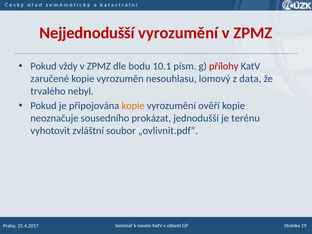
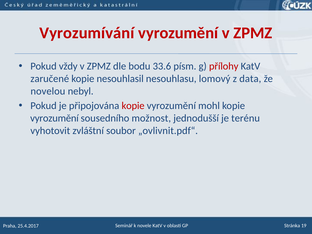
Nejjednodušší: Nejjednodušší -> Vyrozumívání
10.1: 10.1 -> 33.6
vyrozuměn: vyrozuměn -> nesouhlasil
trvalého: trvalého -> novelou
kopie at (133, 106) colour: orange -> red
ověří: ověří -> mohl
neoznačuje at (54, 118): neoznačuje -> vyrozumění
prokázat: prokázat -> možnost
